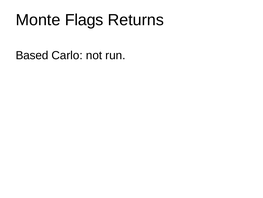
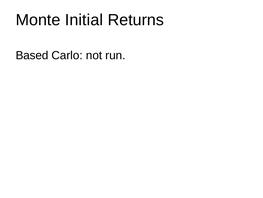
Flags: Flags -> Initial
